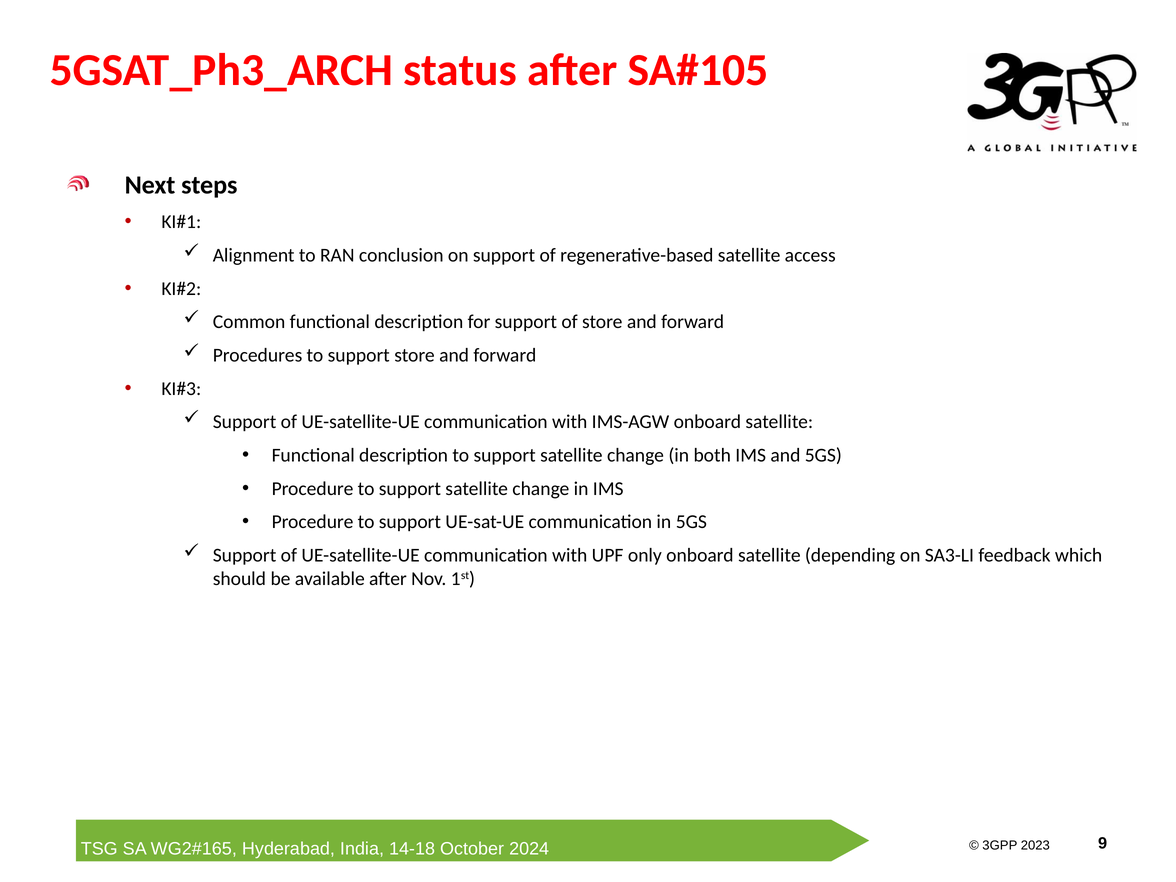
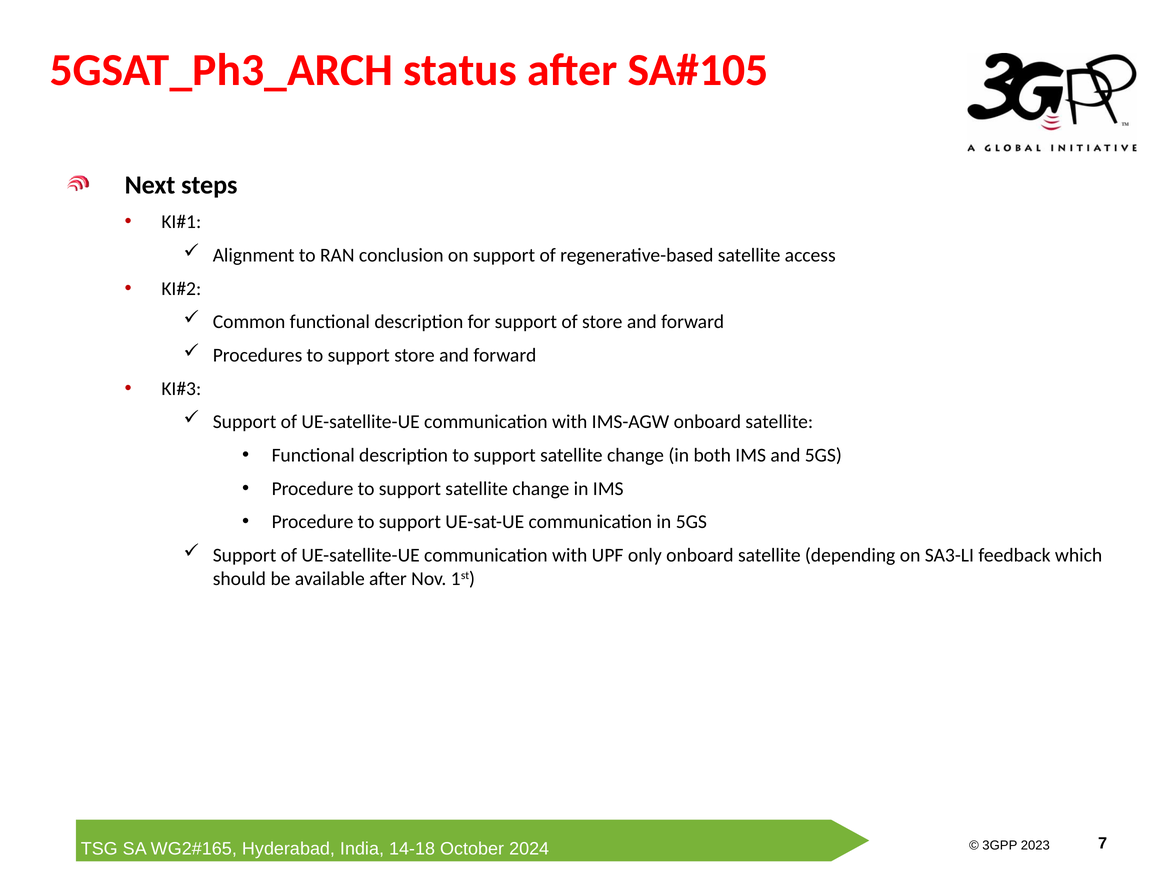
9: 9 -> 7
